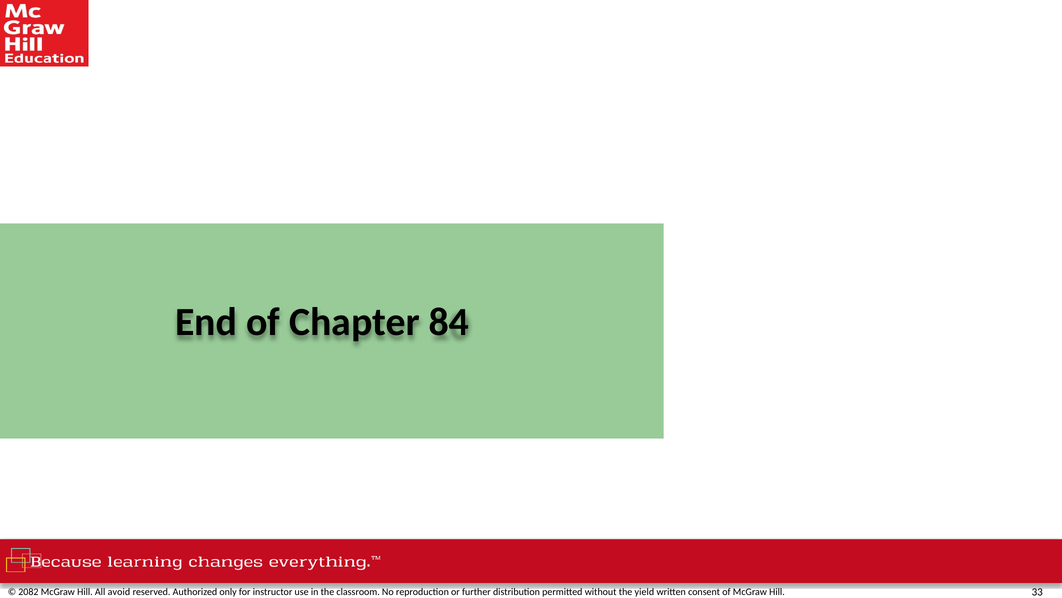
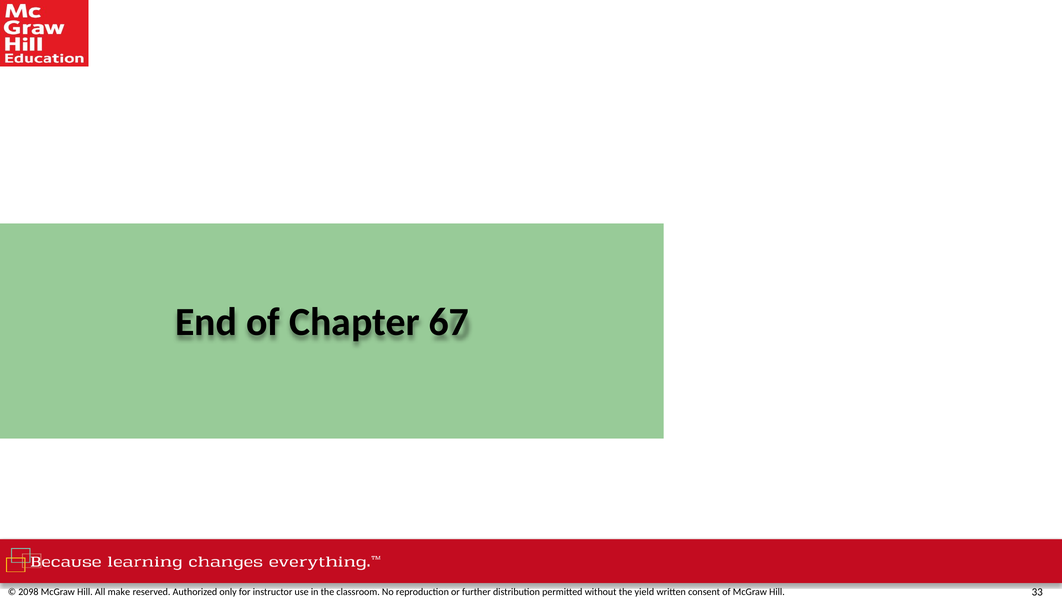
84: 84 -> 67
2082: 2082 -> 2098
avoid: avoid -> make
